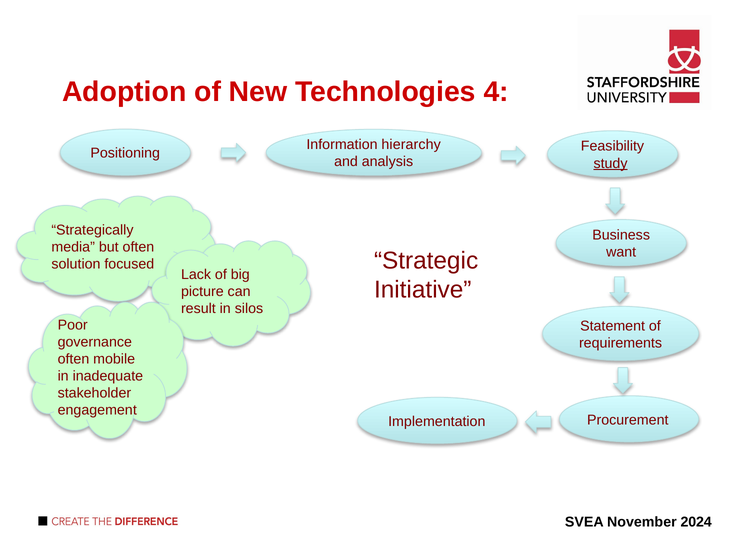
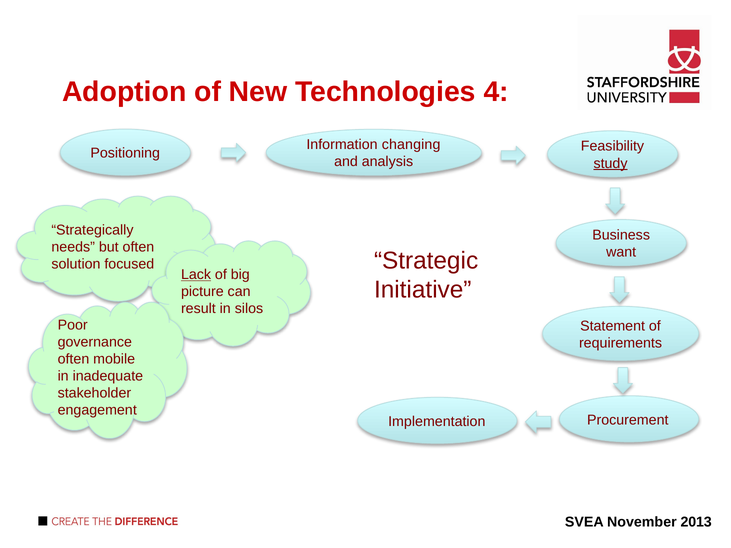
hierarchy: hierarchy -> changing
media: media -> needs
Lack underline: none -> present
2024: 2024 -> 2013
